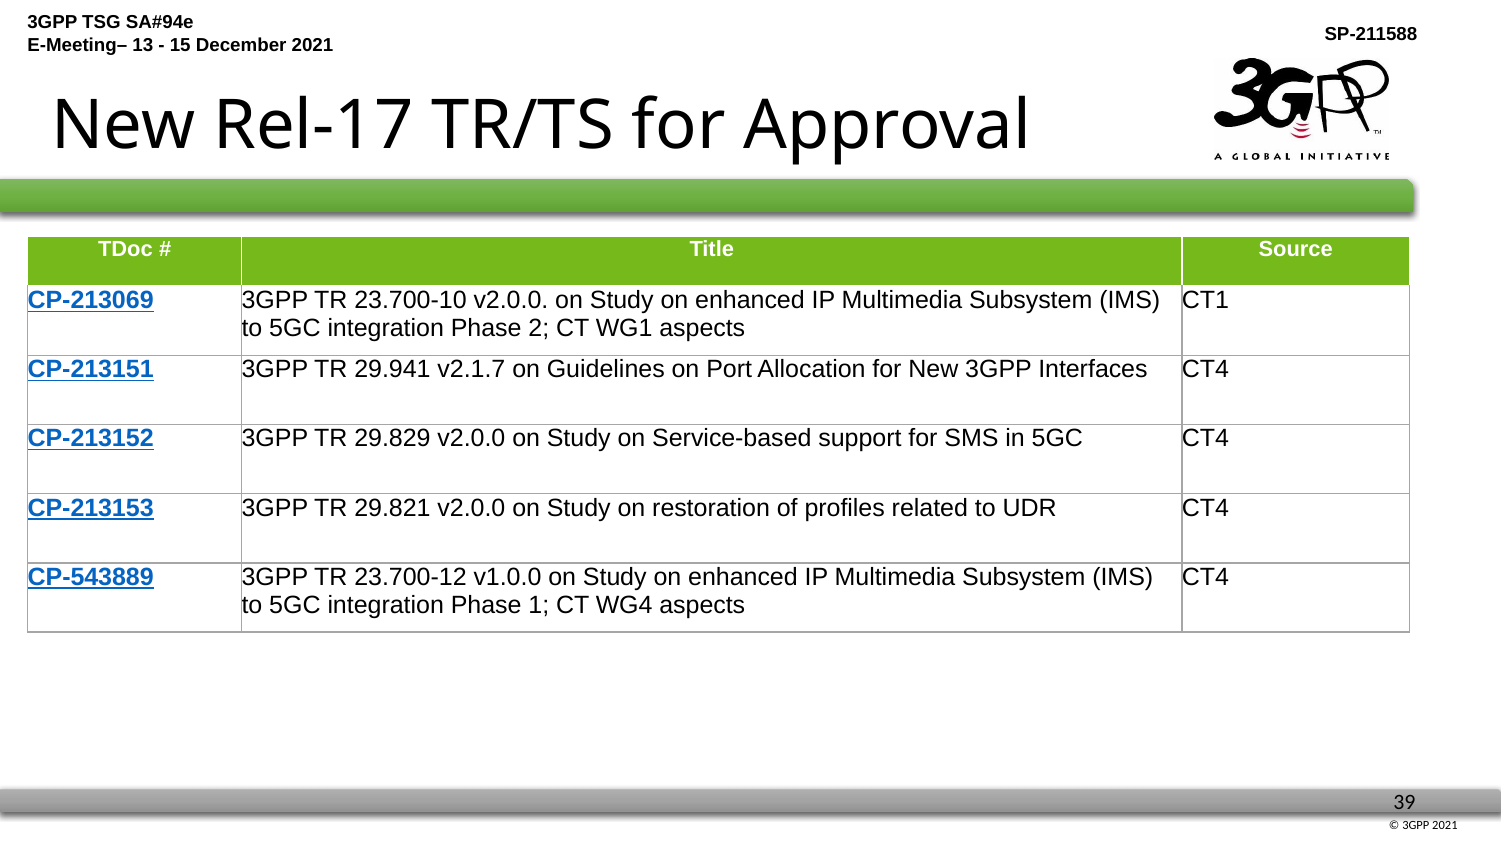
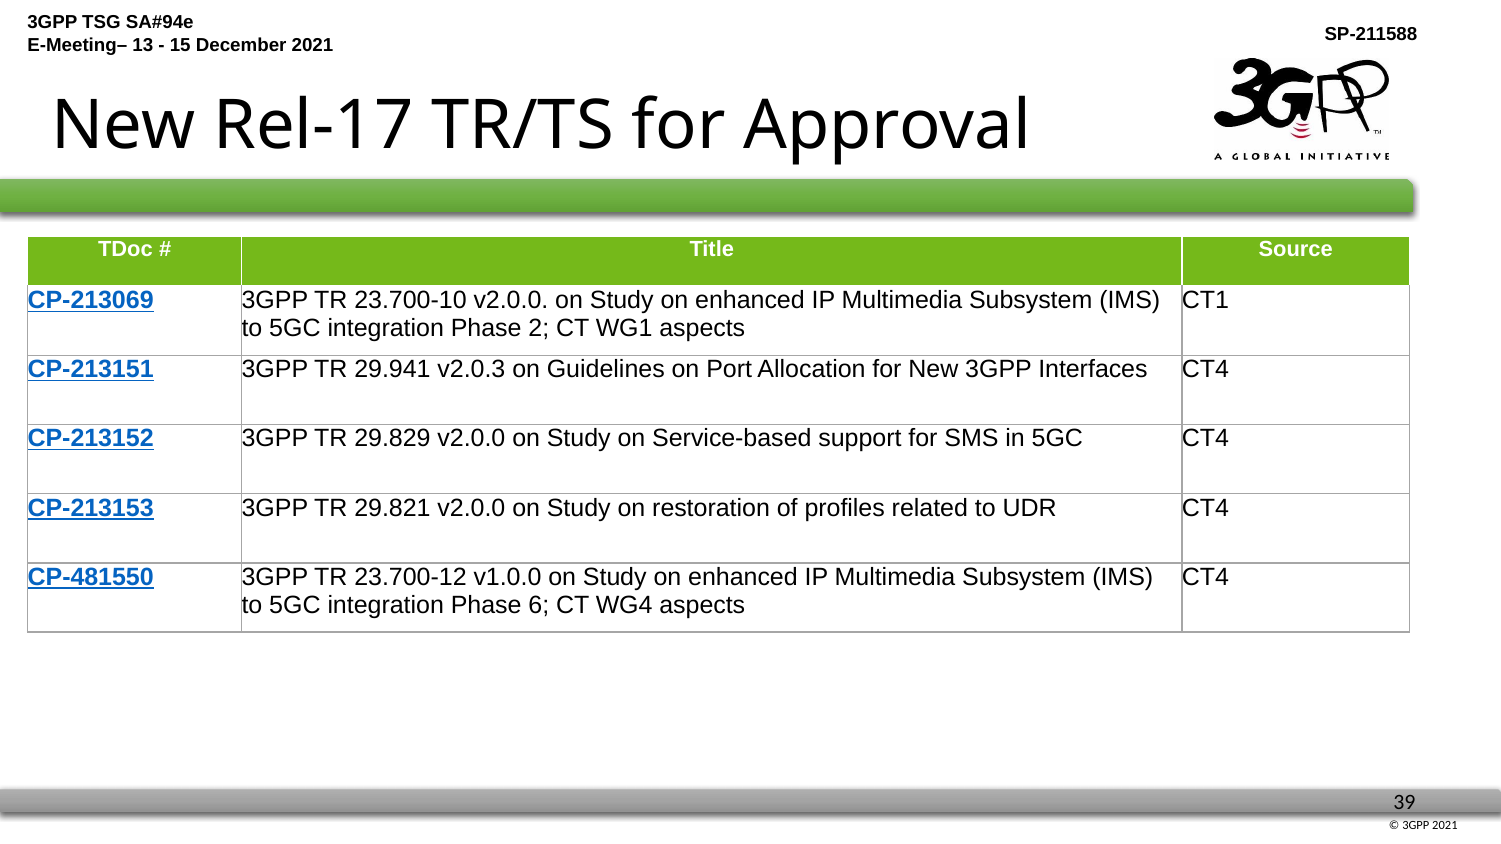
v2.1.7: v2.1.7 -> v2.0.3
CP-543889: CP-543889 -> CP-481550
1: 1 -> 6
